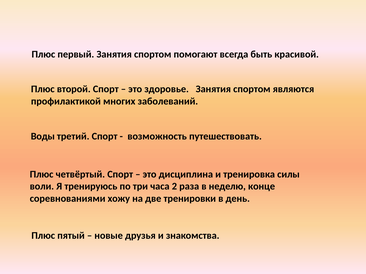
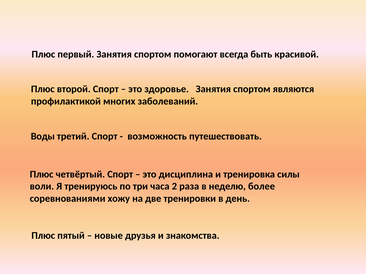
конце: конце -> более
